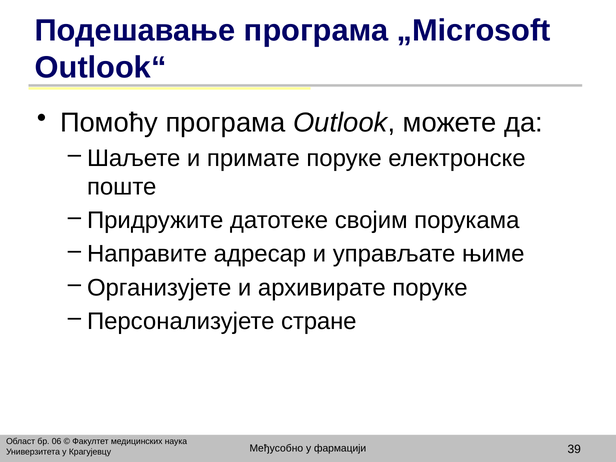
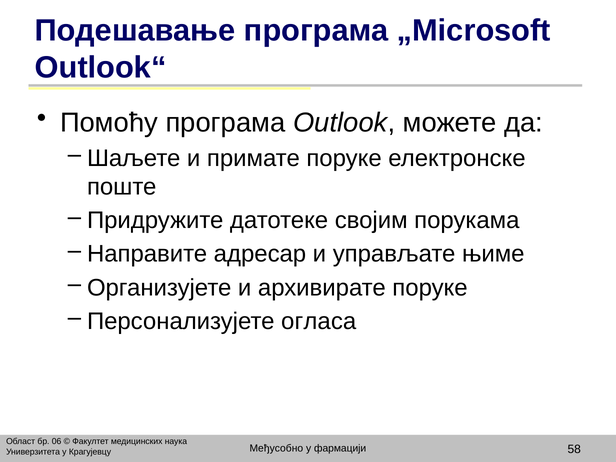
стране: стране -> огласа
39: 39 -> 58
